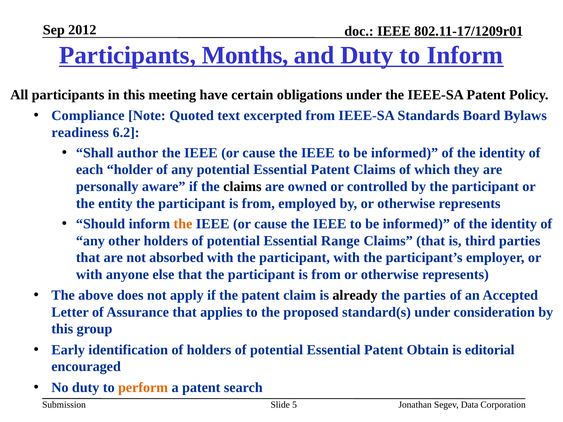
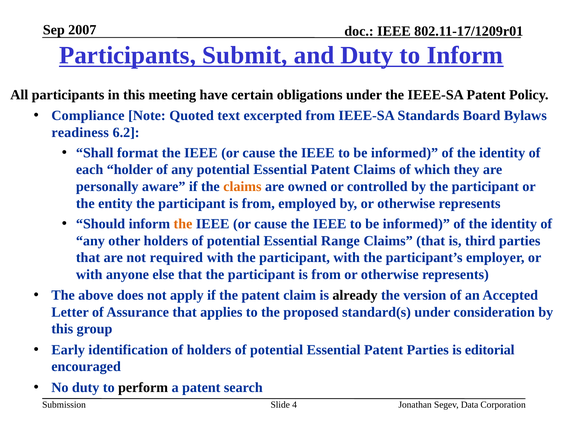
2012: 2012 -> 2007
Months: Months -> Submit
author: author -> format
claims at (242, 187) colour: black -> orange
absorbed: absorbed -> required
the parties: parties -> version
Patent Obtain: Obtain -> Parties
perform colour: orange -> black
5: 5 -> 4
